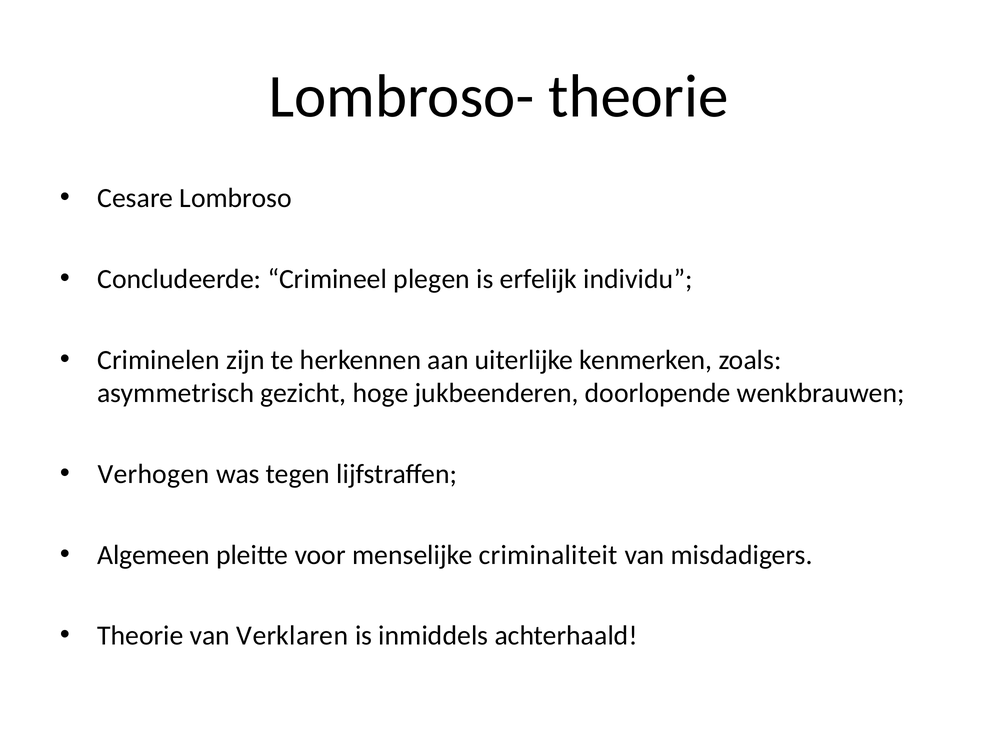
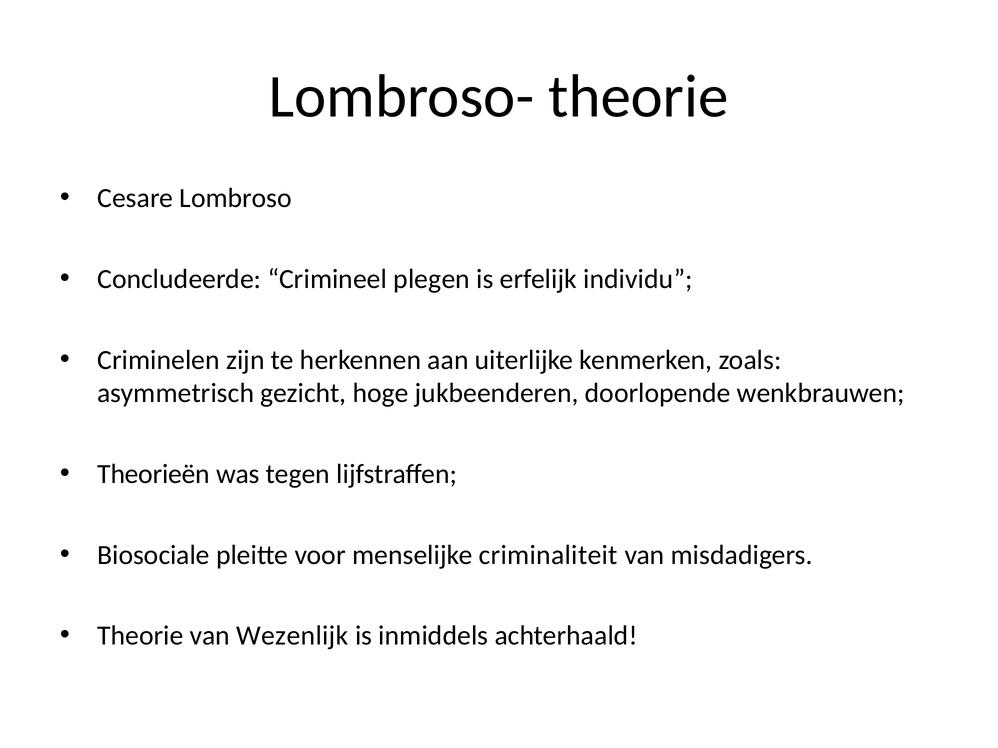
Verhogen: Verhogen -> Theorieën
Algemeen: Algemeen -> Biosociale
Verklaren: Verklaren -> Wezenlijk
